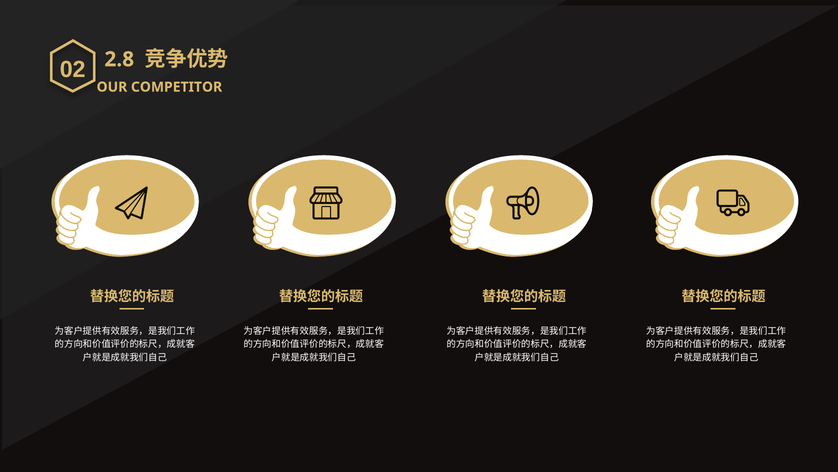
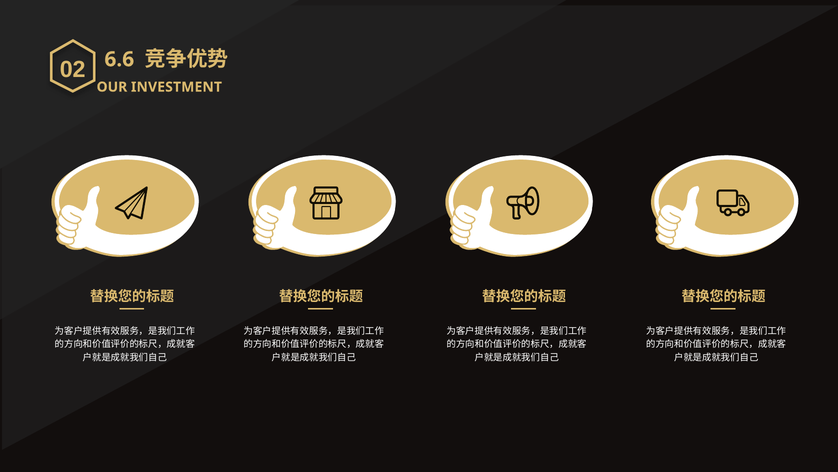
2.8: 2.8 -> 6.6
COMPETITOR: COMPETITOR -> INVESTMENT
